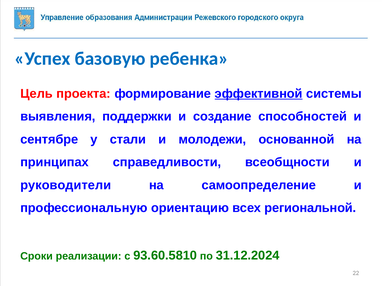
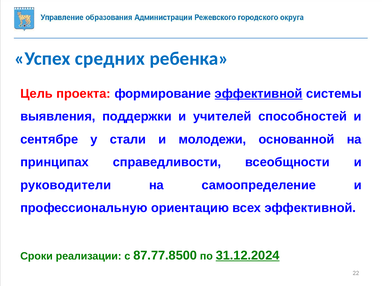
базовую: базовую -> средних
создание: создание -> учителей
всех региональной: региональной -> эффективной
93.60.5810: 93.60.5810 -> 87.77.8500
31.12.2024 underline: none -> present
